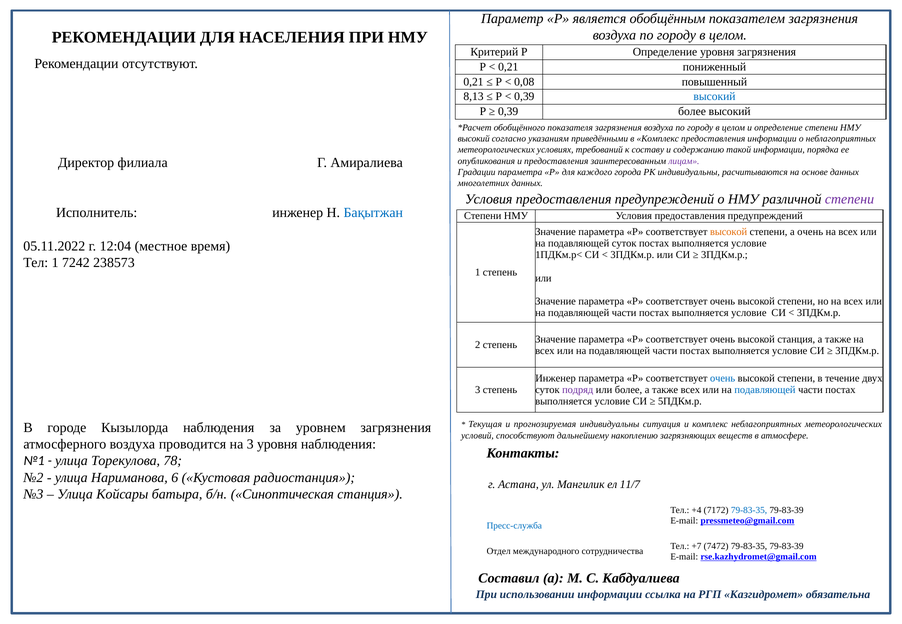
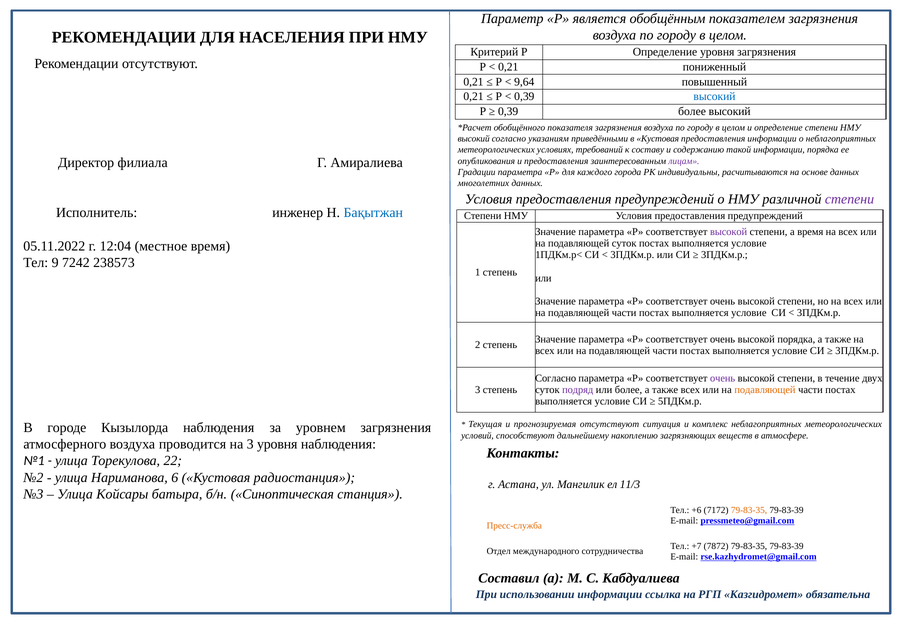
0,08: 0,08 -> 9,64
8,13 at (473, 97): 8,13 -> 0,21
в Комплекс: Комплекс -> Кустовая
высокой at (729, 232) colour: orange -> purple
а очень: очень -> время
Тел 1: 1 -> 9
высокой станция: станция -> порядка
Инженер at (556, 379): Инженер -> Согласно
очень at (723, 379) colour: blue -> purple
подавляющей at (765, 390) colour: blue -> orange
прогнозируемая индивидуальны: индивидуальны -> отсутствуют
78: 78 -> 22
11/7: 11/7 -> 11/3
+4: +4 -> +6
79-83-35 at (749, 511) colour: blue -> orange
Пресс-служба colour: blue -> orange
7472: 7472 -> 7872
